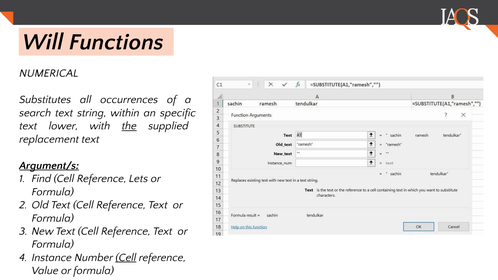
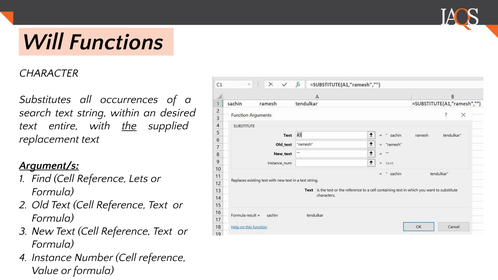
NUMERICAL: NUMERICAL -> CHARACTER
specific: specific -> desired
lower: lower -> entire
Cell at (126, 258) underline: present -> none
